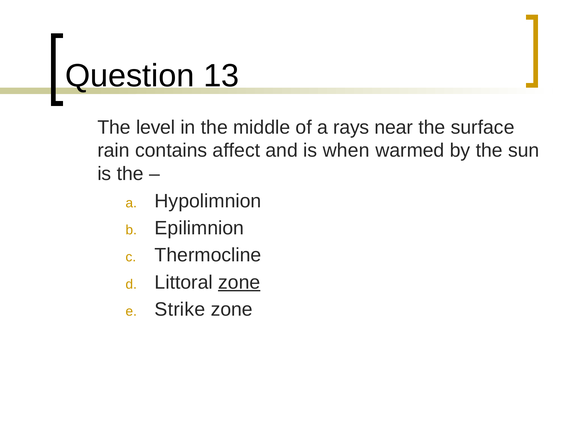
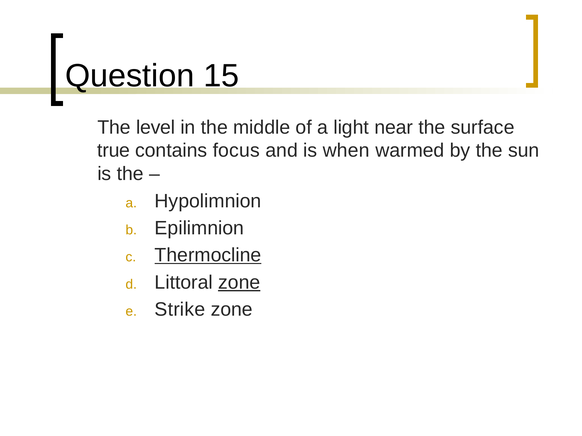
13: 13 -> 15
rays: rays -> light
rain: rain -> true
affect: affect -> focus
Thermocline underline: none -> present
